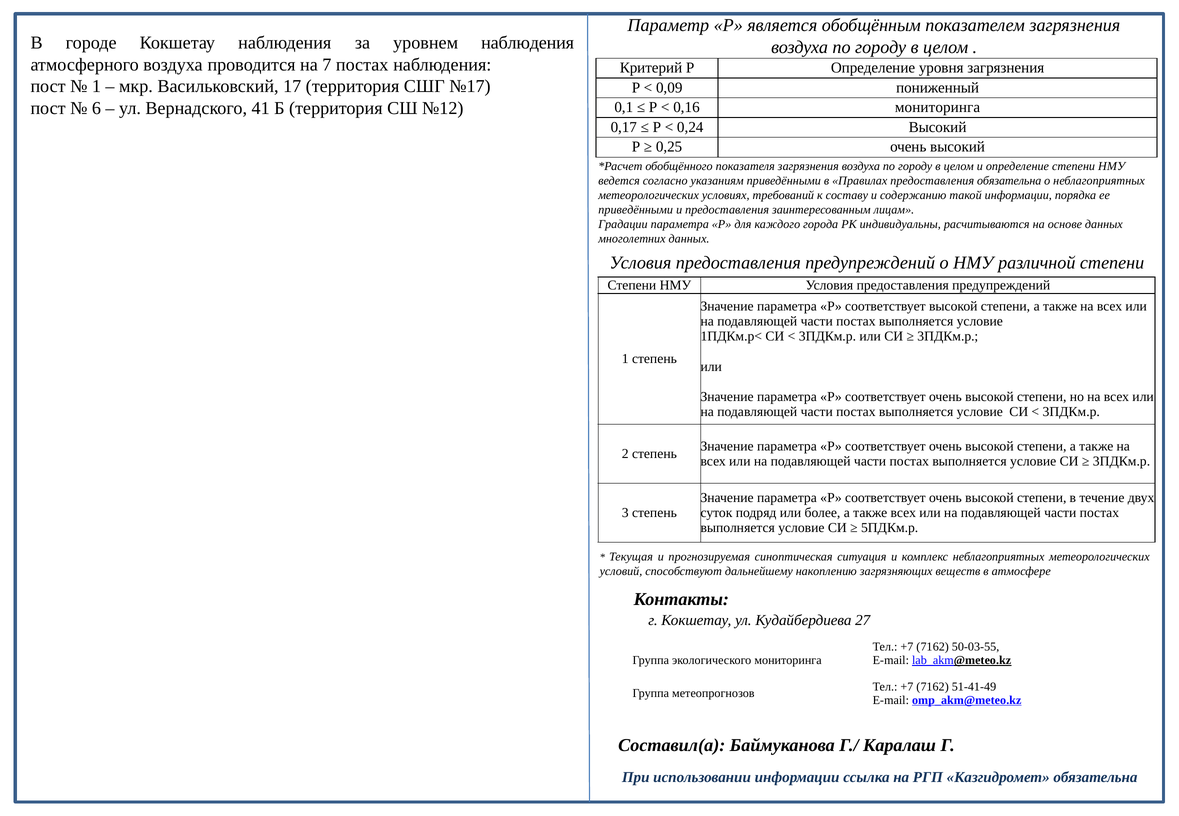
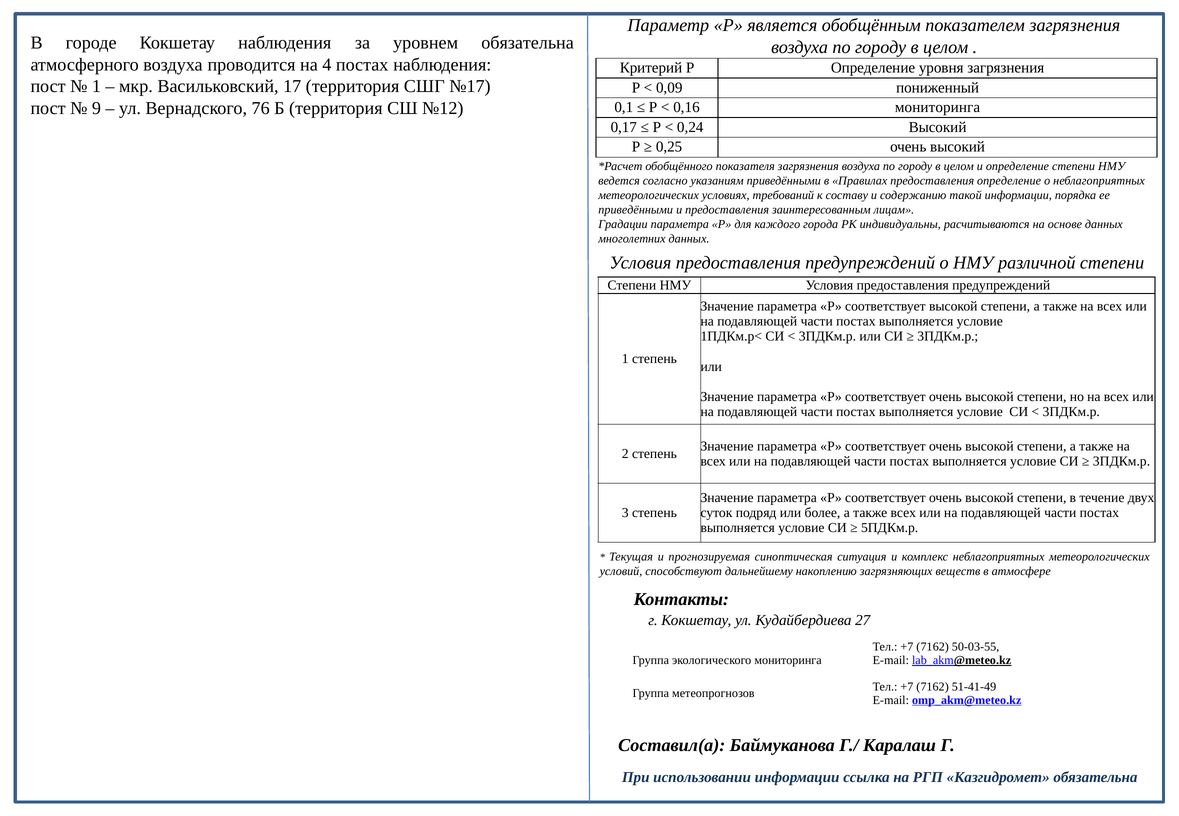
уровнем наблюдения: наблюдения -> обязательна
7: 7 -> 4
6: 6 -> 9
41: 41 -> 76
предоставления обязательна: обязательна -> определение
